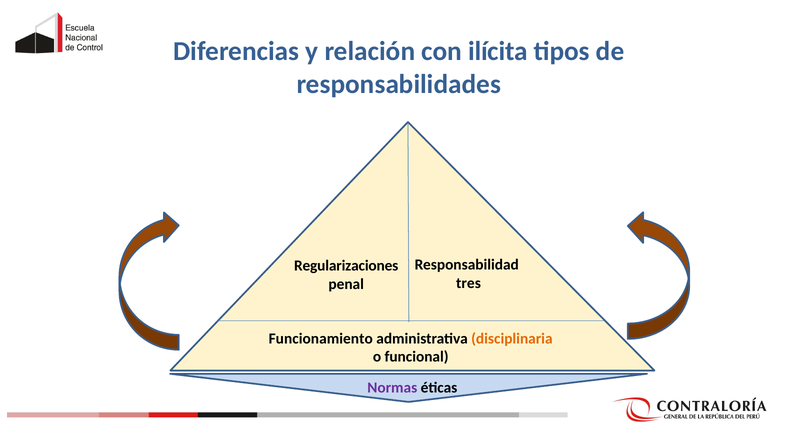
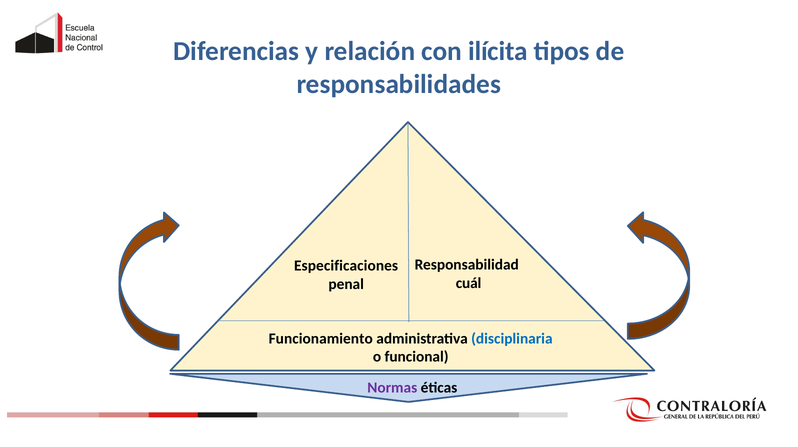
Regularizaciones: Regularizaciones -> Especificaciones
tres: tres -> cuál
disciplinaria colour: orange -> blue
